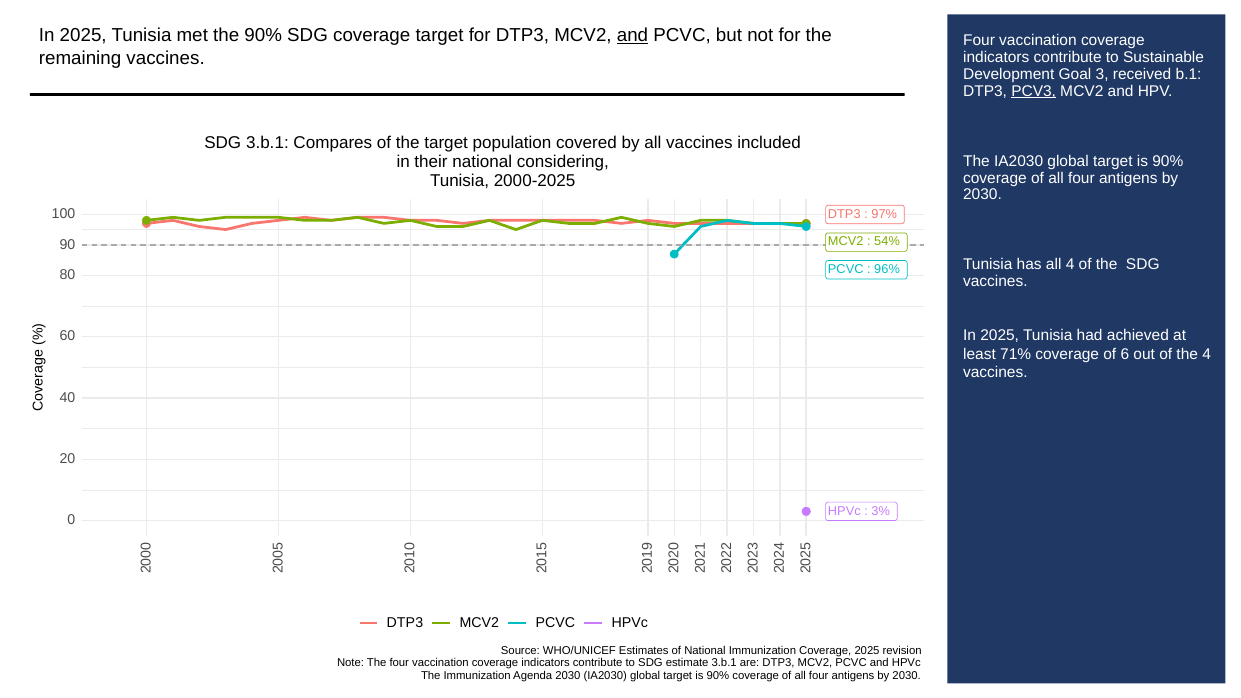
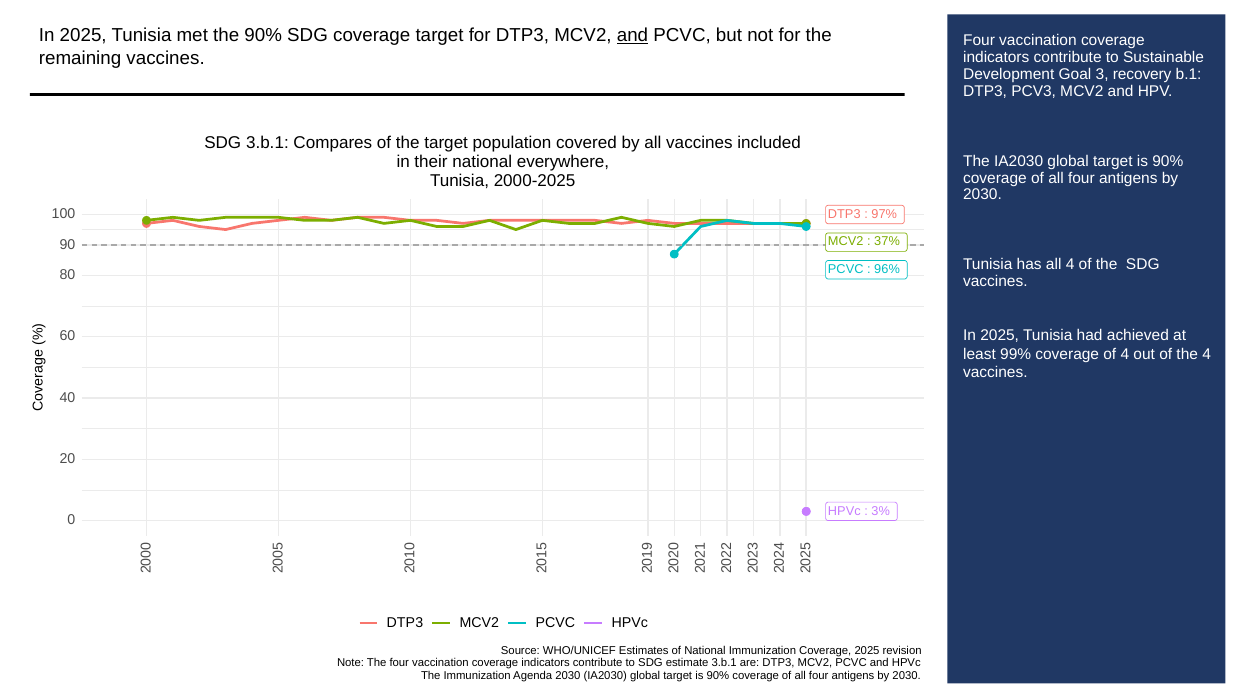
received: received -> recovery
PCV3 underline: present -> none
considering: considering -> everywhere
54%: 54% -> 37%
71%: 71% -> 99%
of 6: 6 -> 4
